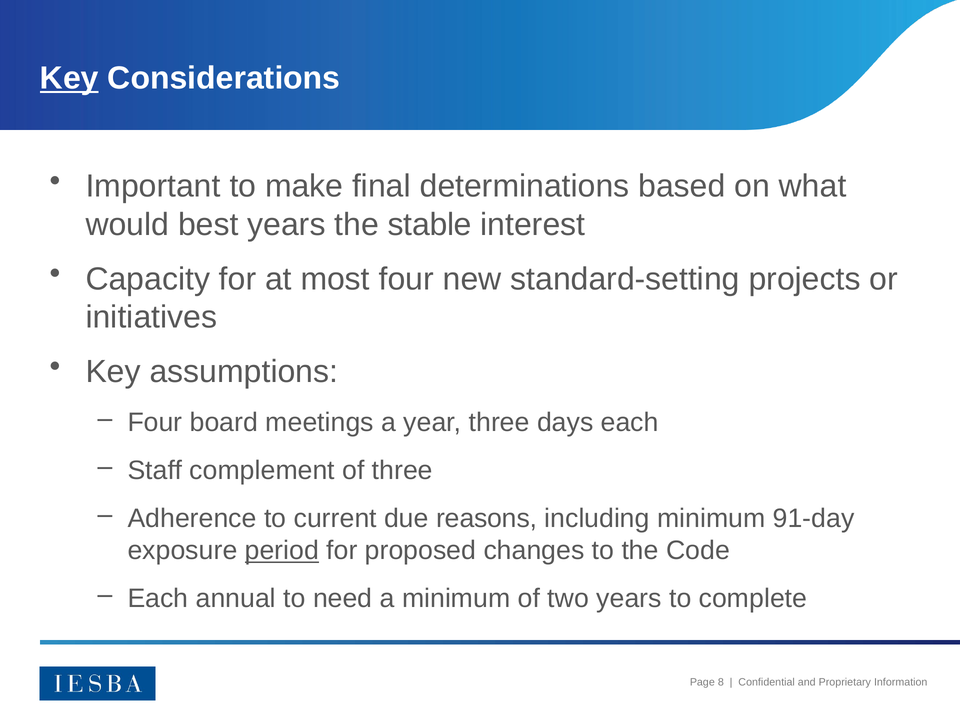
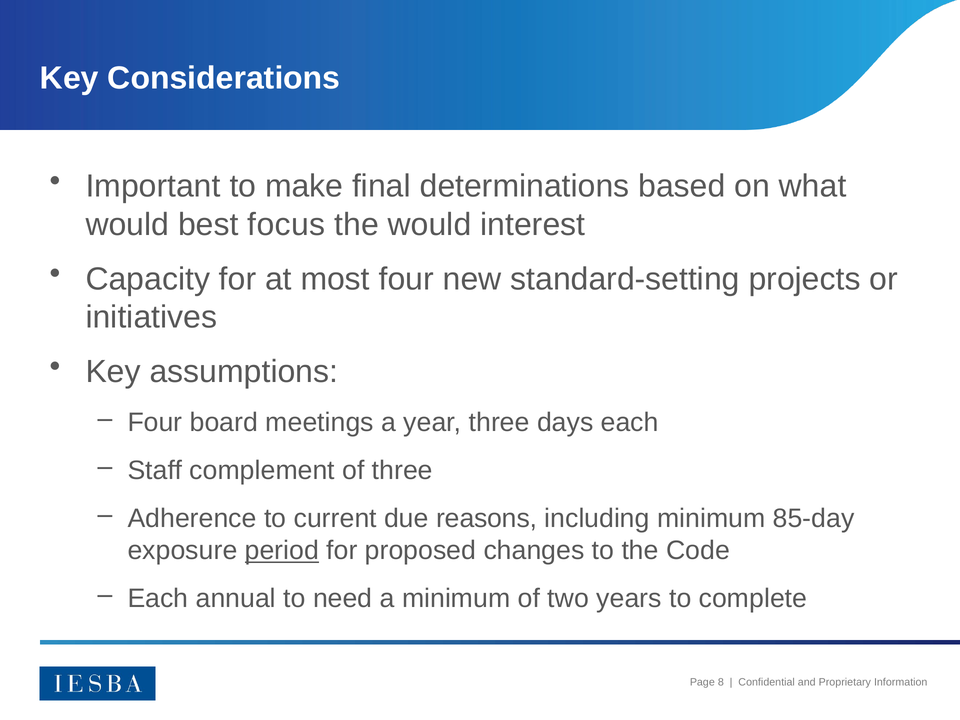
Key at (69, 78) underline: present -> none
best years: years -> focus
the stable: stable -> would
91-day: 91-day -> 85-day
